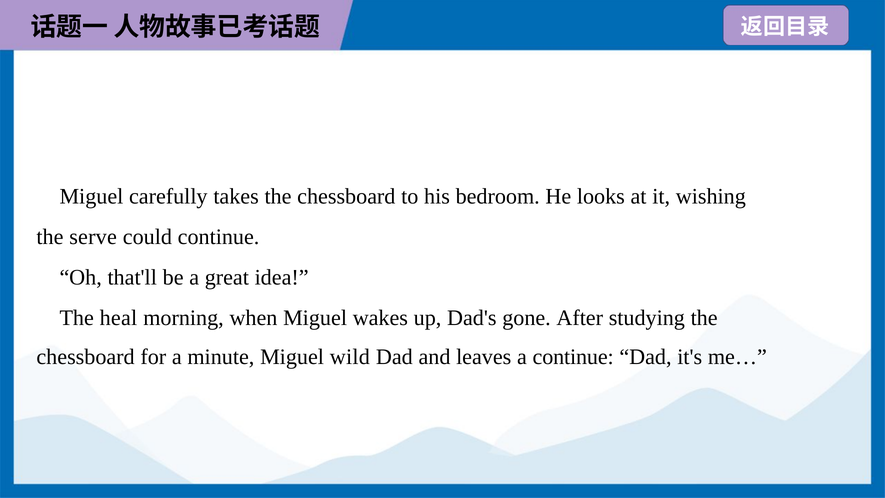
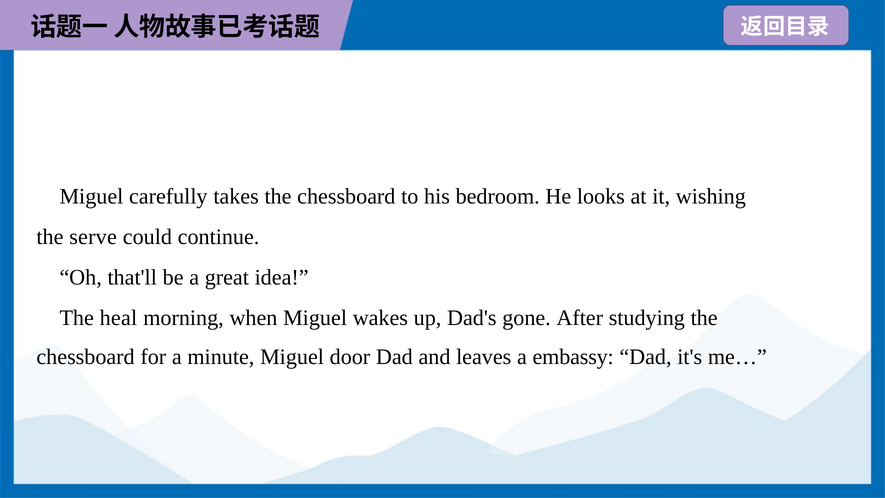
wild: wild -> door
a continue: continue -> embassy
